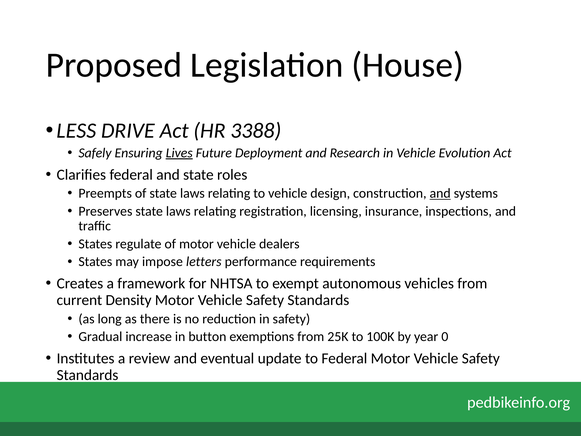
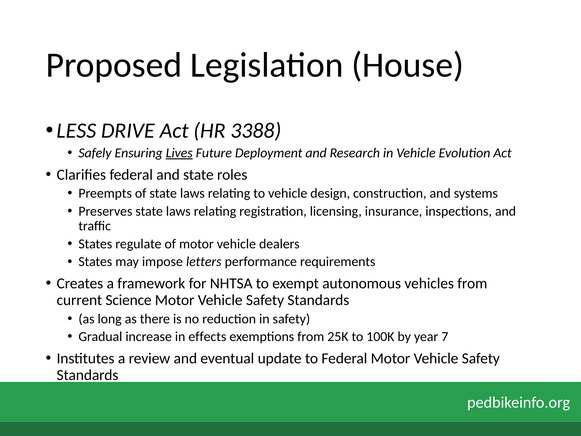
and at (440, 193) underline: present -> none
Density: Density -> Science
button: button -> effects
0: 0 -> 7
